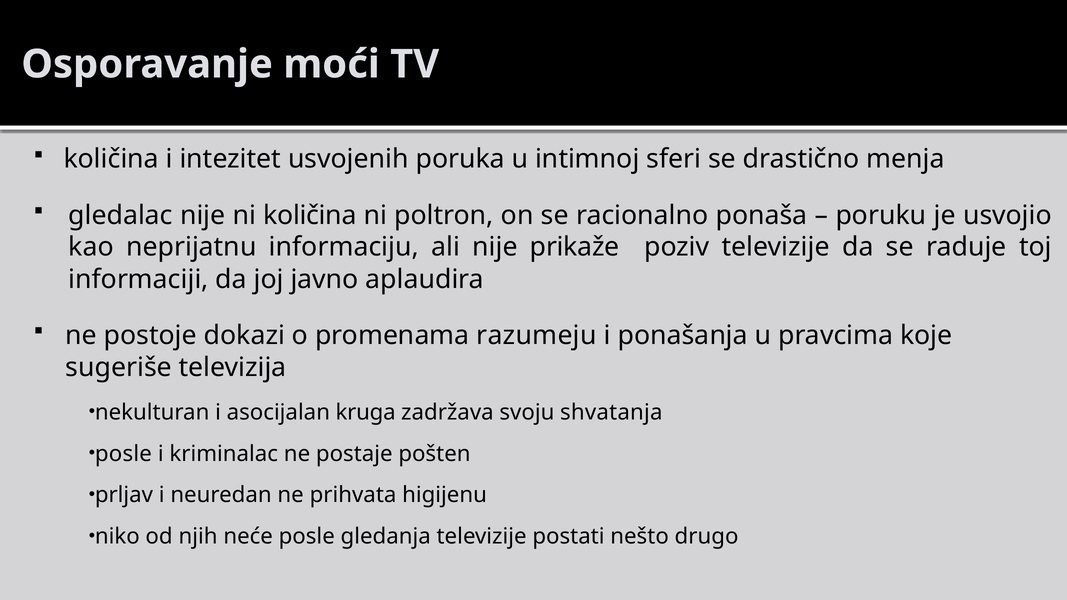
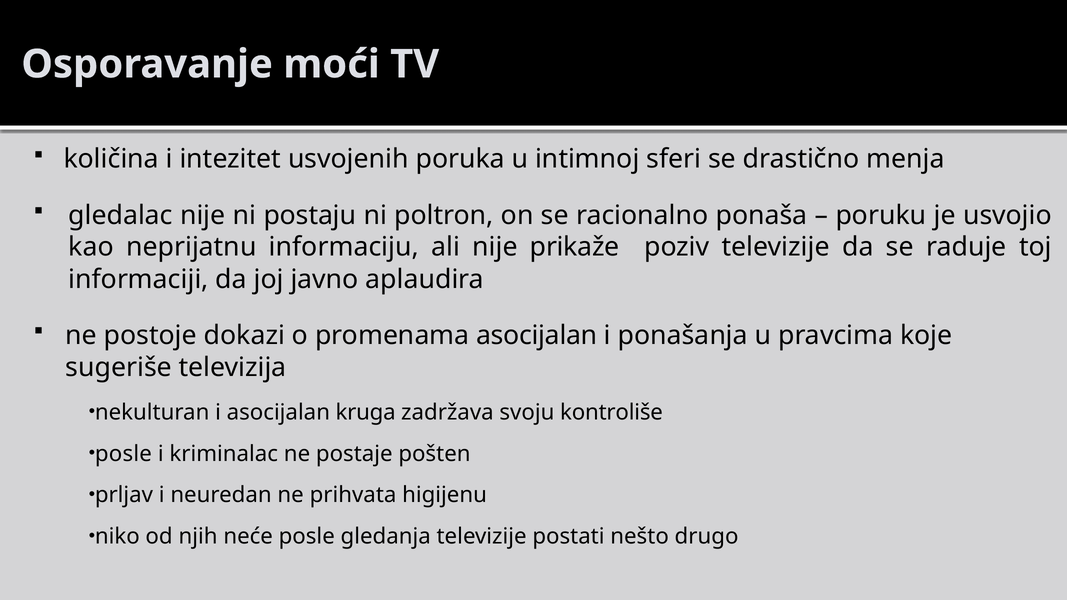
ni količina: količina -> postaju
promenama razumeju: razumeju -> asocijalan
shvatanja: shvatanja -> kontroliše
